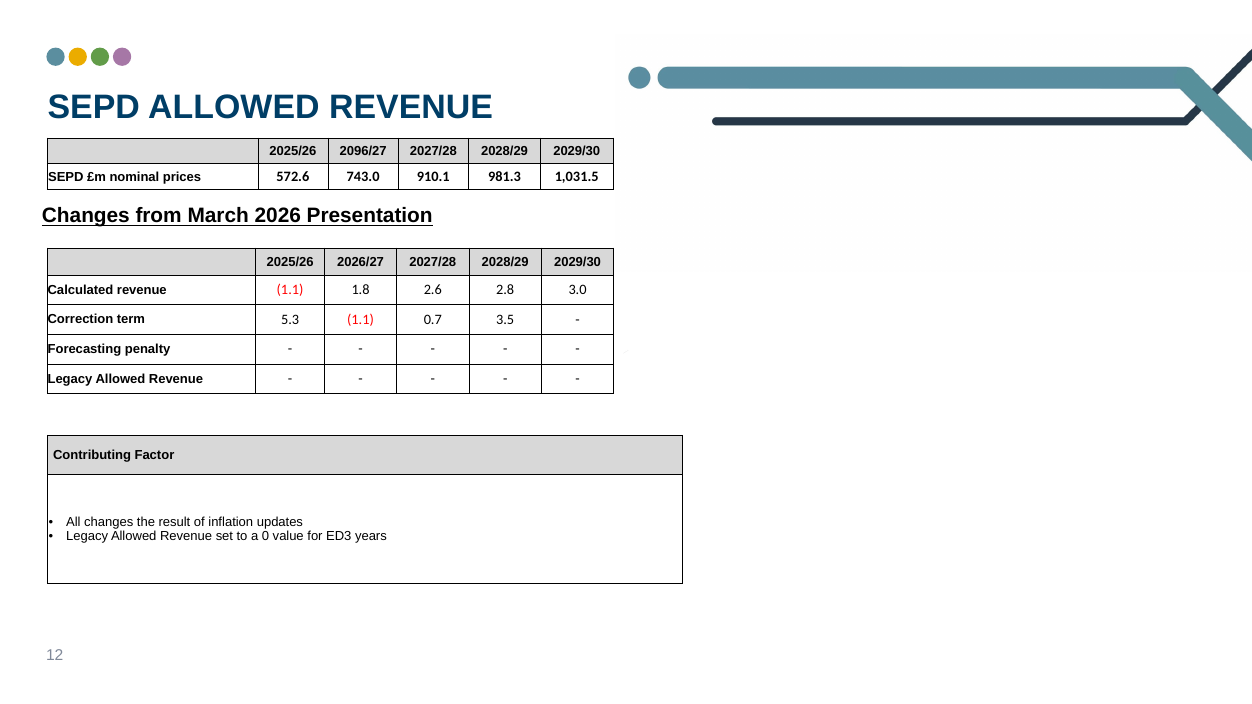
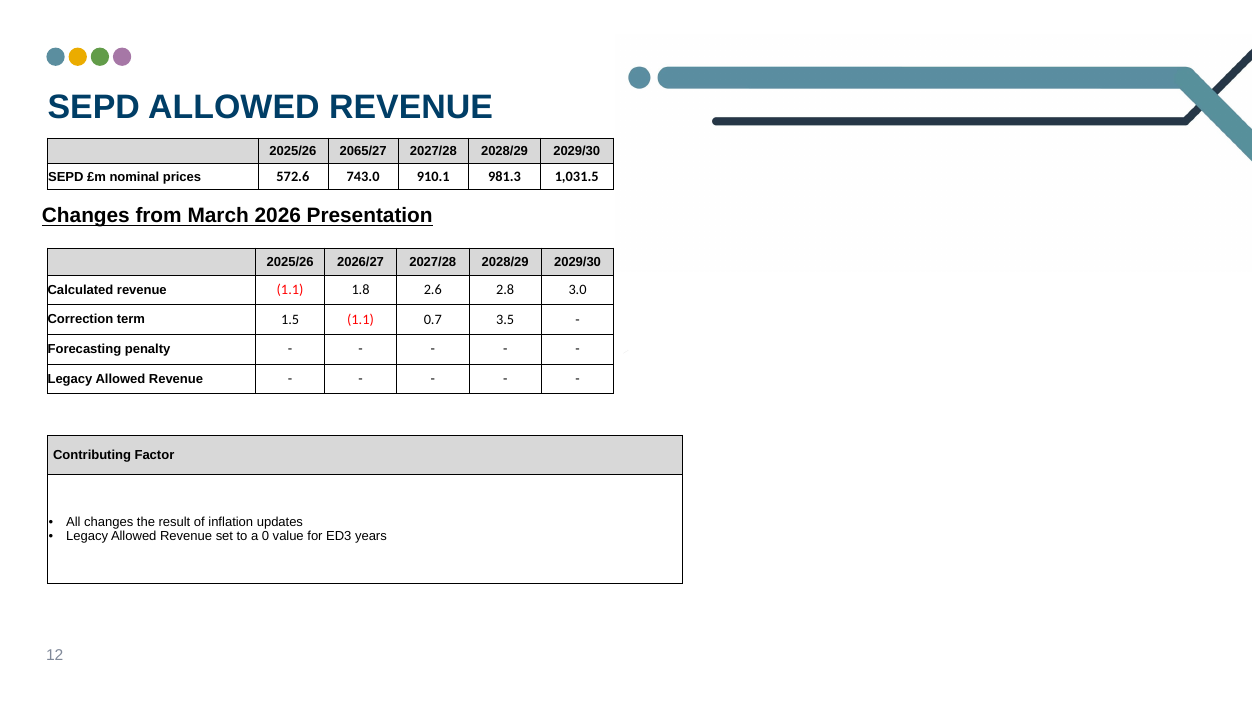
2096/27: 2096/27 -> 2065/27
5.3: 5.3 -> 1.5
